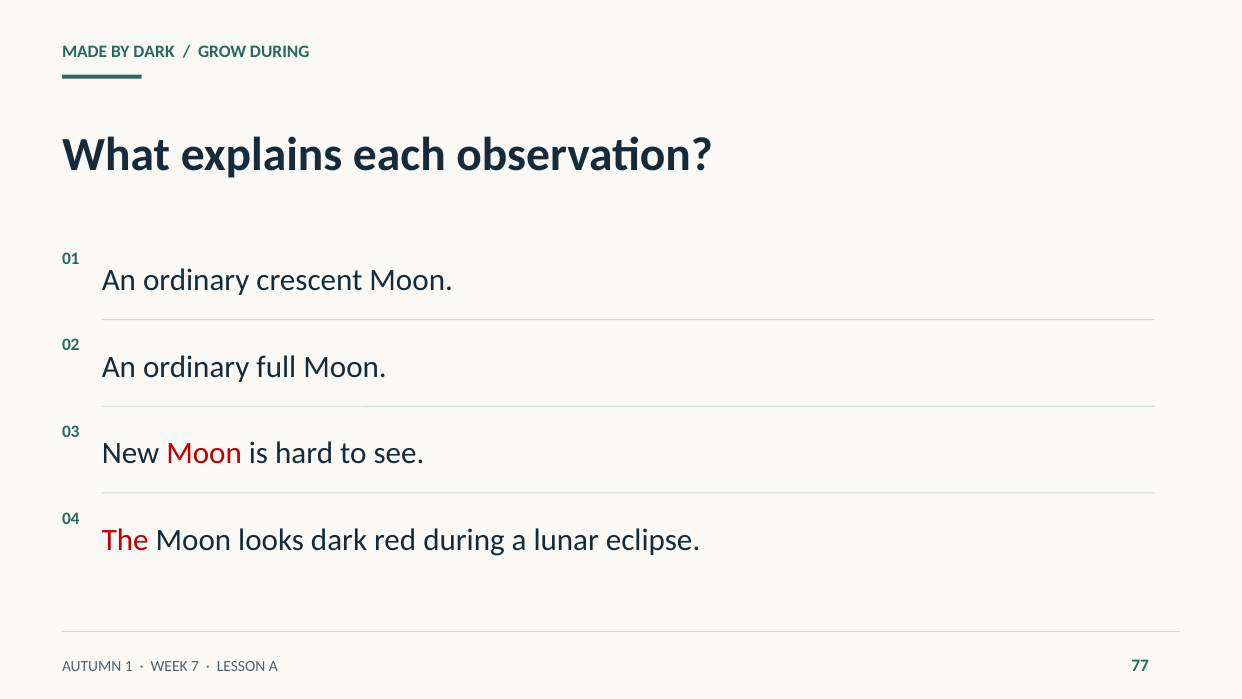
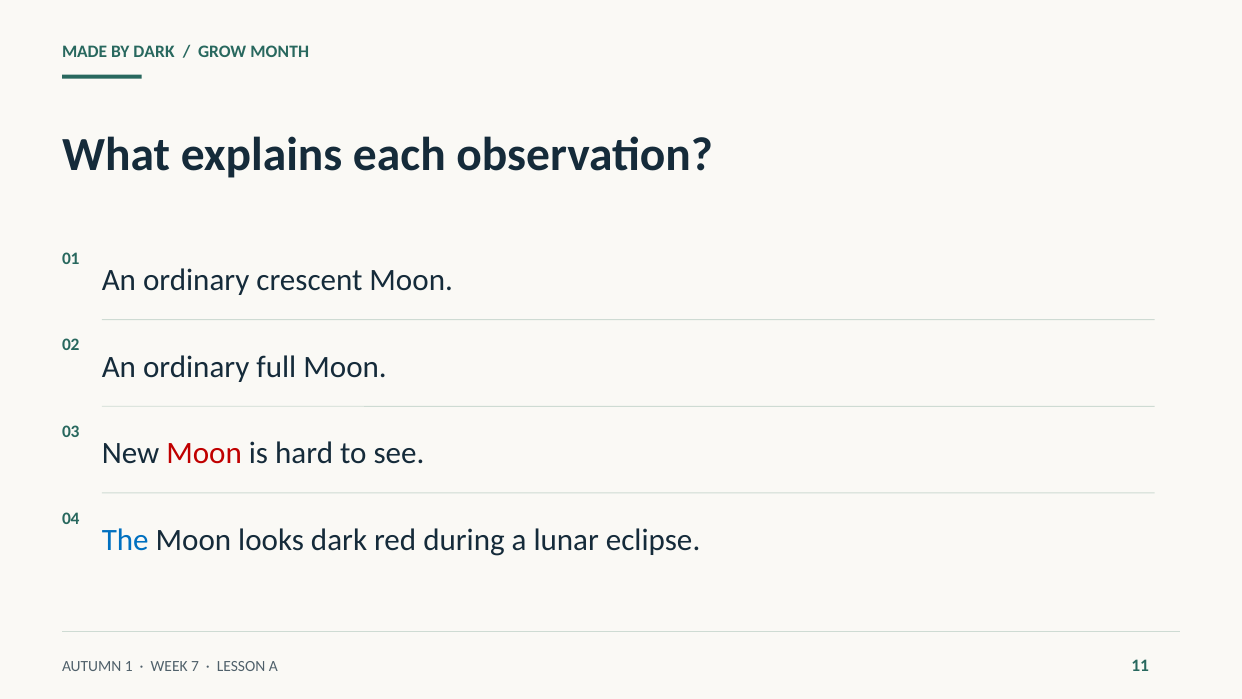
GROW DURING: DURING -> MONTH
The colour: red -> blue
77: 77 -> 11
